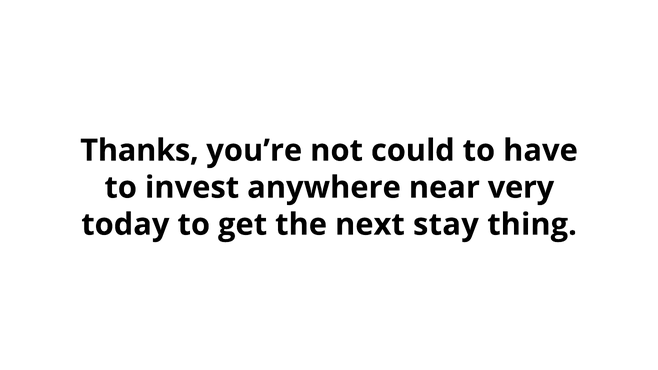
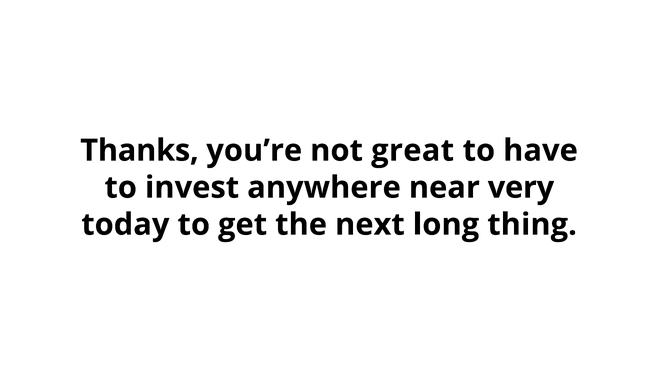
could: could -> great
stay: stay -> long
